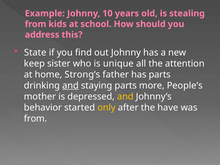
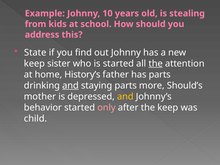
is unique: unique -> started
the at (156, 64) underline: none -> present
Strong’s: Strong’s -> History’s
People’s: People’s -> Should’s
only colour: yellow -> pink
the have: have -> keep
from at (36, 119): from -> child
